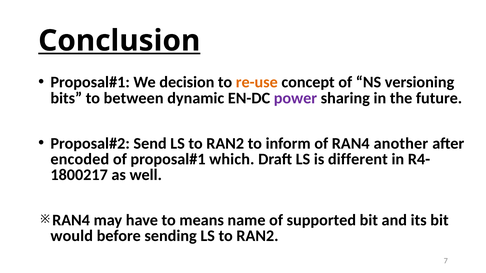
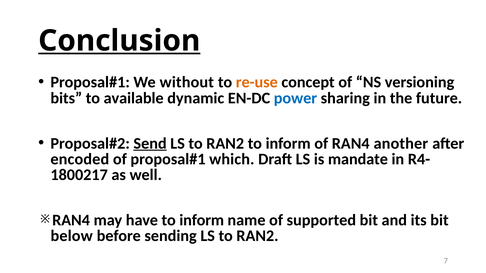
decision: decision -> without
between: between -> available
power colour: purple -> blue
Send underline: none -> present
different: different -> mandate
have to means: means -> inform
would: would -> below
